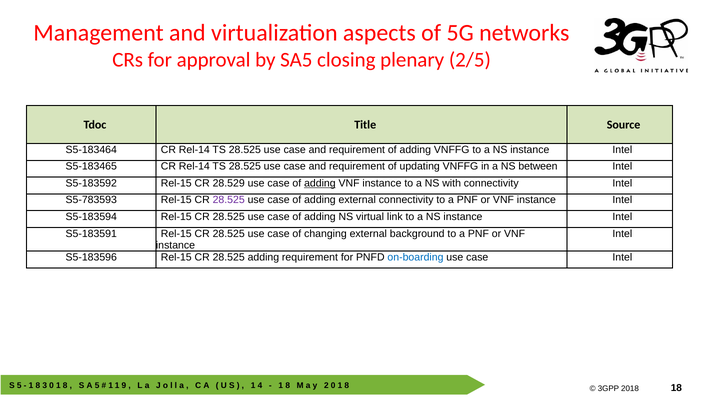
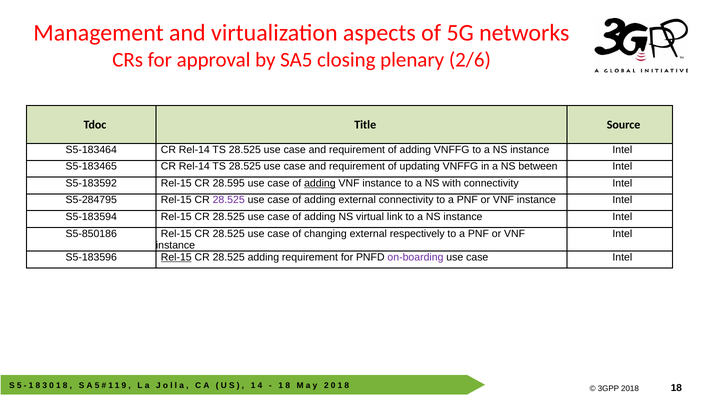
2/5: 2/5 -> 2/6
28.529: 28.529 -> 28.595
S5‑783593: S5‑783593 -> S5‑284795
S5‑183591: S5‑183591 -> S5‑850186
background: background -> respectively
Rel-15 at (176, 257) underline: none -> present
on-boarding colour: blue -> purple
